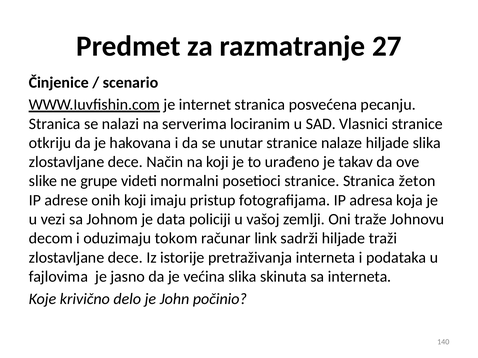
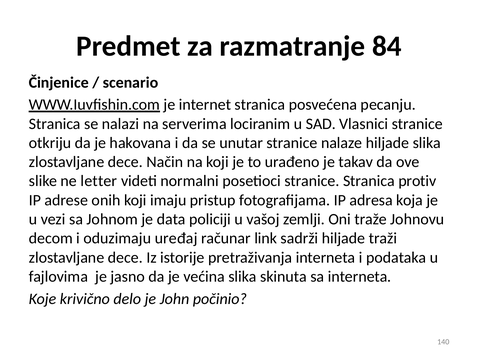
27: 27 -> 84
grupe: grupe -> letter
žeton: žeton -> protiv
tokom: tokom -> uređaj
